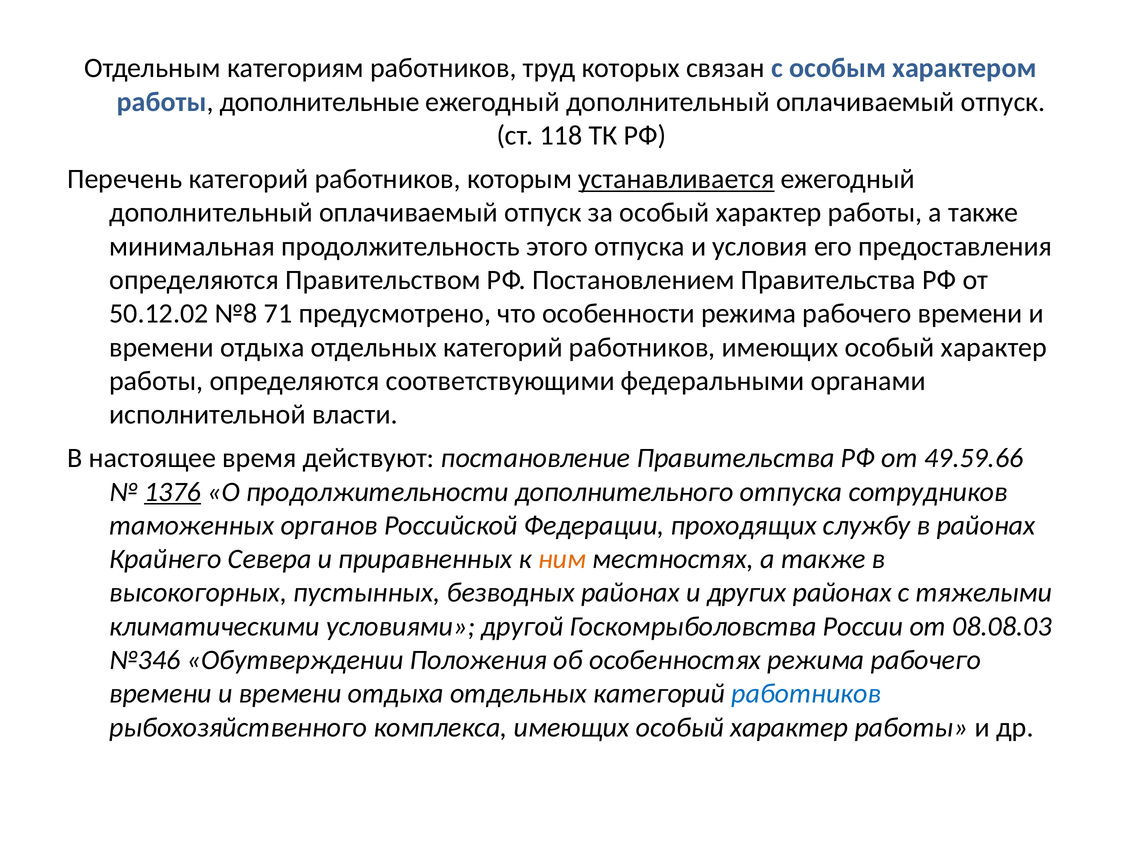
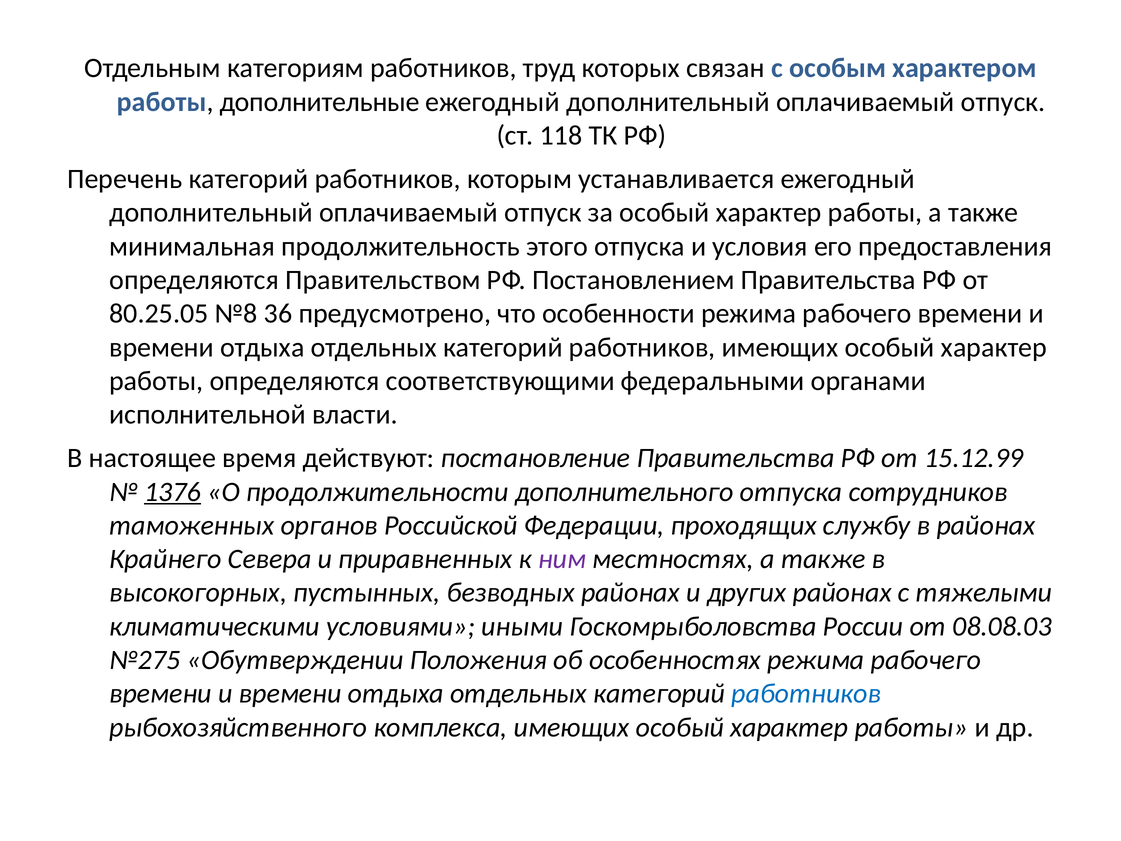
устанавливается underline: present -> none
50.12.02: 50.12.02 -> 80.25.05
71: 71 -> 36
49.59.66: 49.59.66 -> 15.12.99
ним colour: orange -> purple
другой: другой -> иными
№346: №346 -> №275
